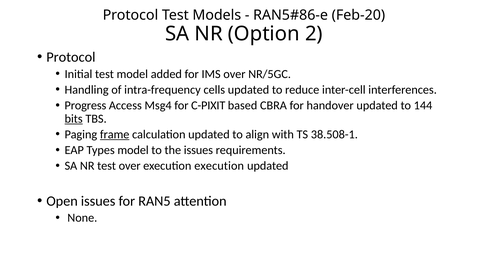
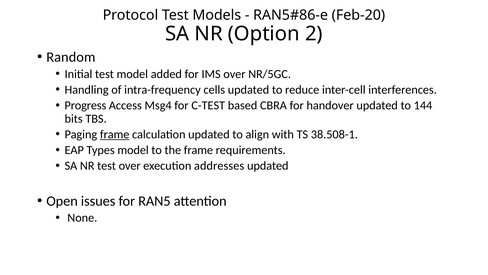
Protocol at (71, 57): Protocol -> Random
C-PIXIT: C-PIXIT -> C-TEST
bits underline: present -> none
the issues: issues -> frame
execution execution: execution -> addresses
